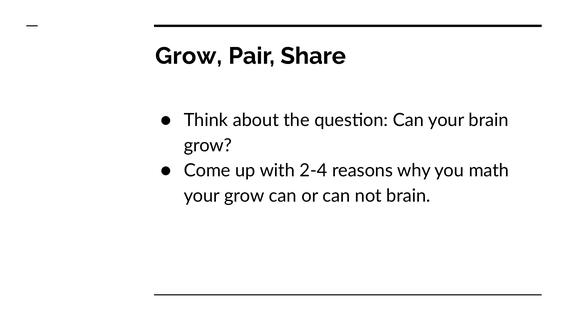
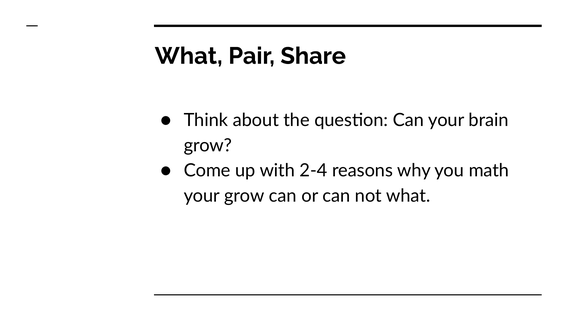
Grow at (189, 56): Grow -> What
not brain: brain -> what
